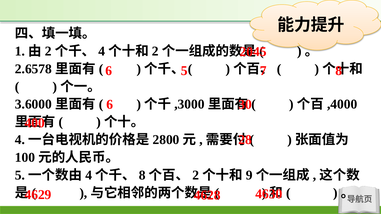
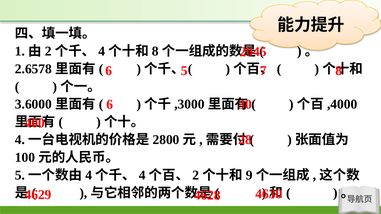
2 at (155, 51): 2 -> 8
8 at (142, 175): 8 -> 4
